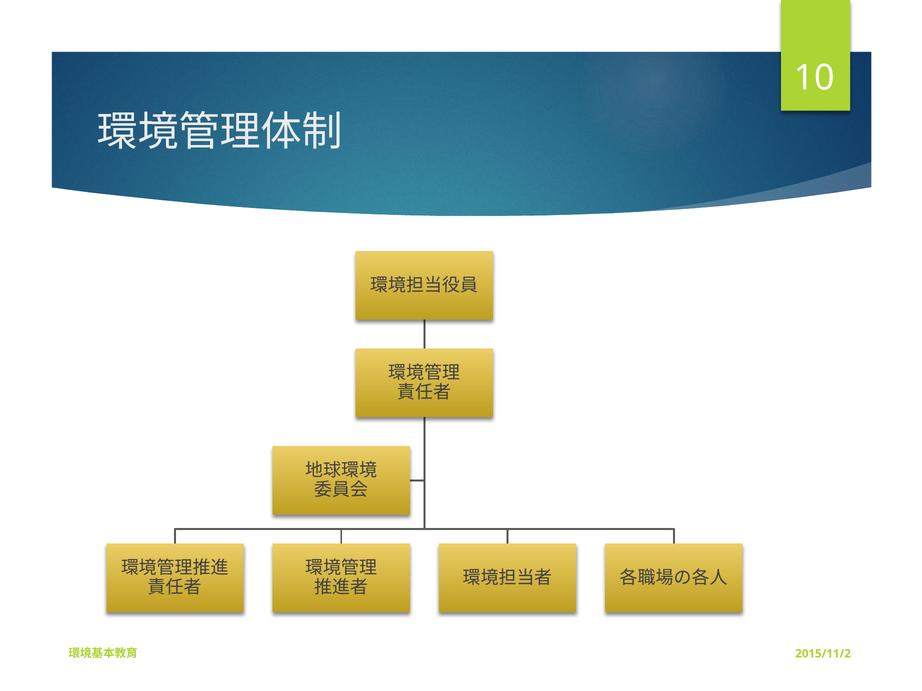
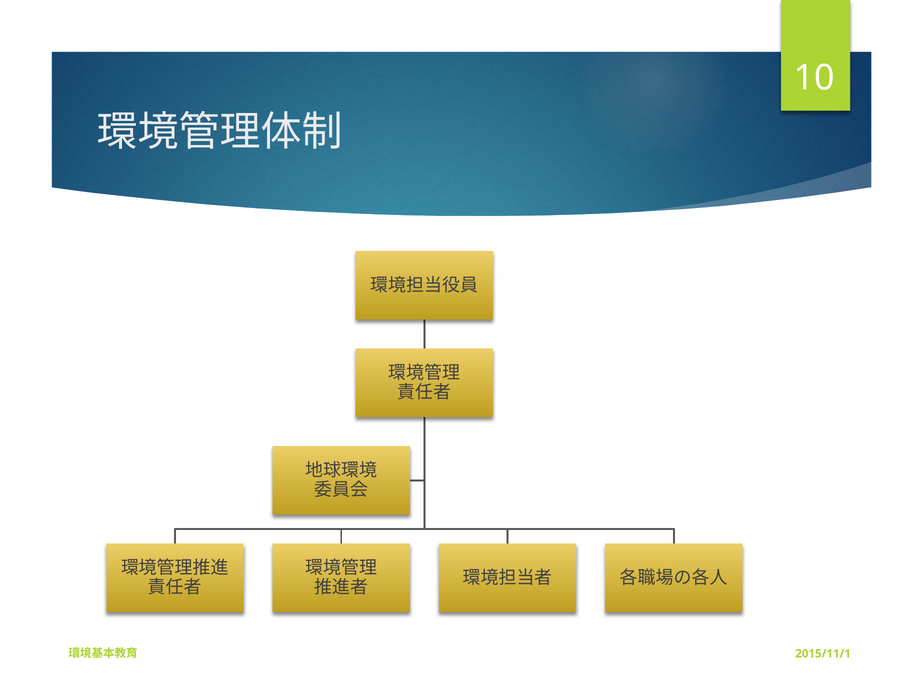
2015/11/2: 2015/11/2 -> 2015/11/1
